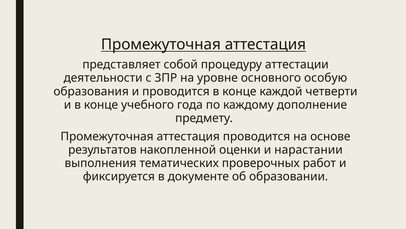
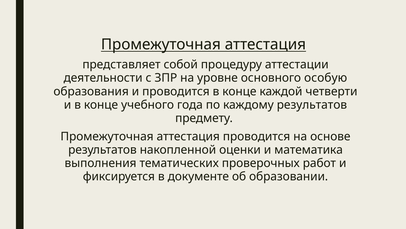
каждому дополнение: дополнение -> результатов
нарастании: нарастании -> математика
